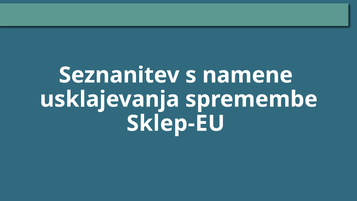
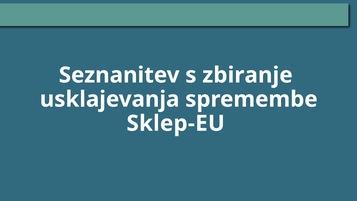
namene: namene -> zbiranje
